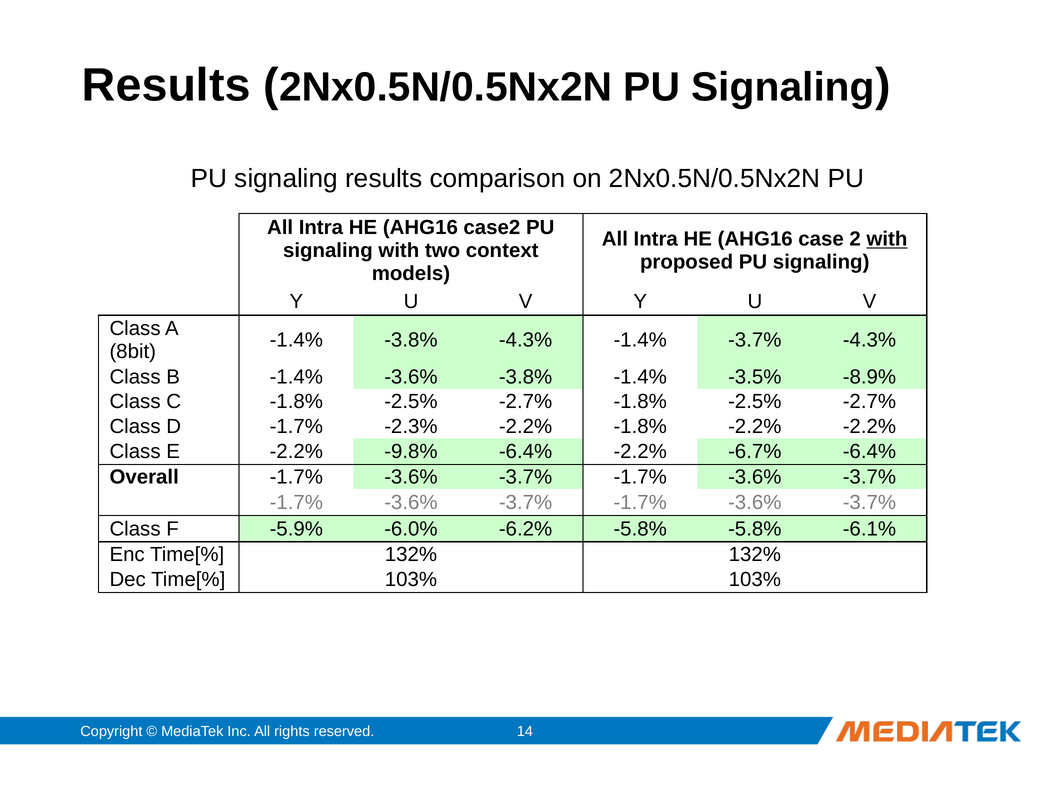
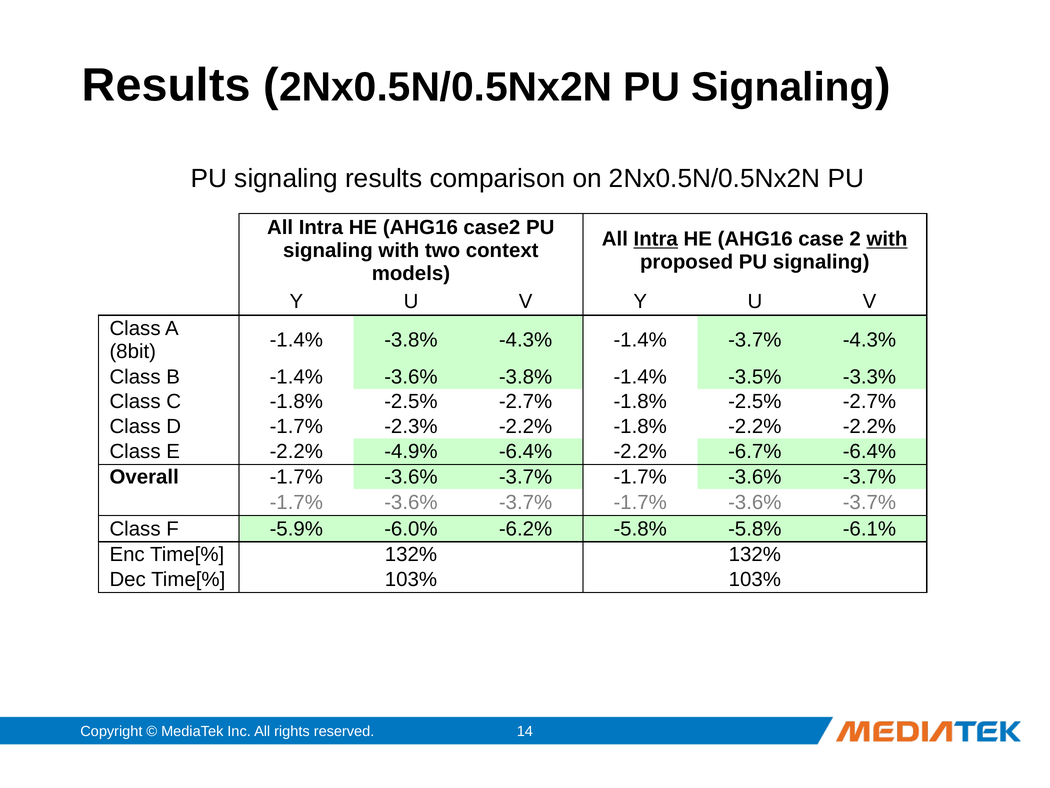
Intra at (656, 239) underline: none -> present
-8.9%: -8.9% -> -3.3%
-9.8%: -9.8% -> -4.9%
